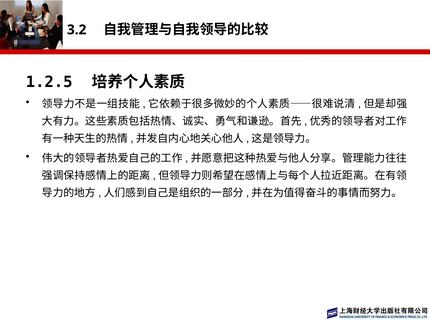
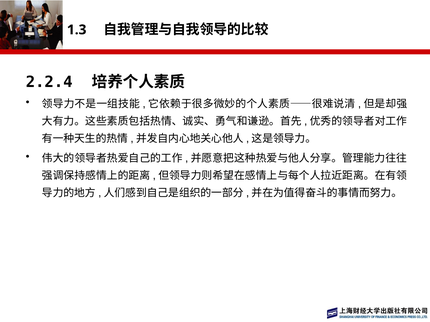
3.2: 3.2 -> 1.3
1.2.5: 1.2.5 -> 2.2.4
